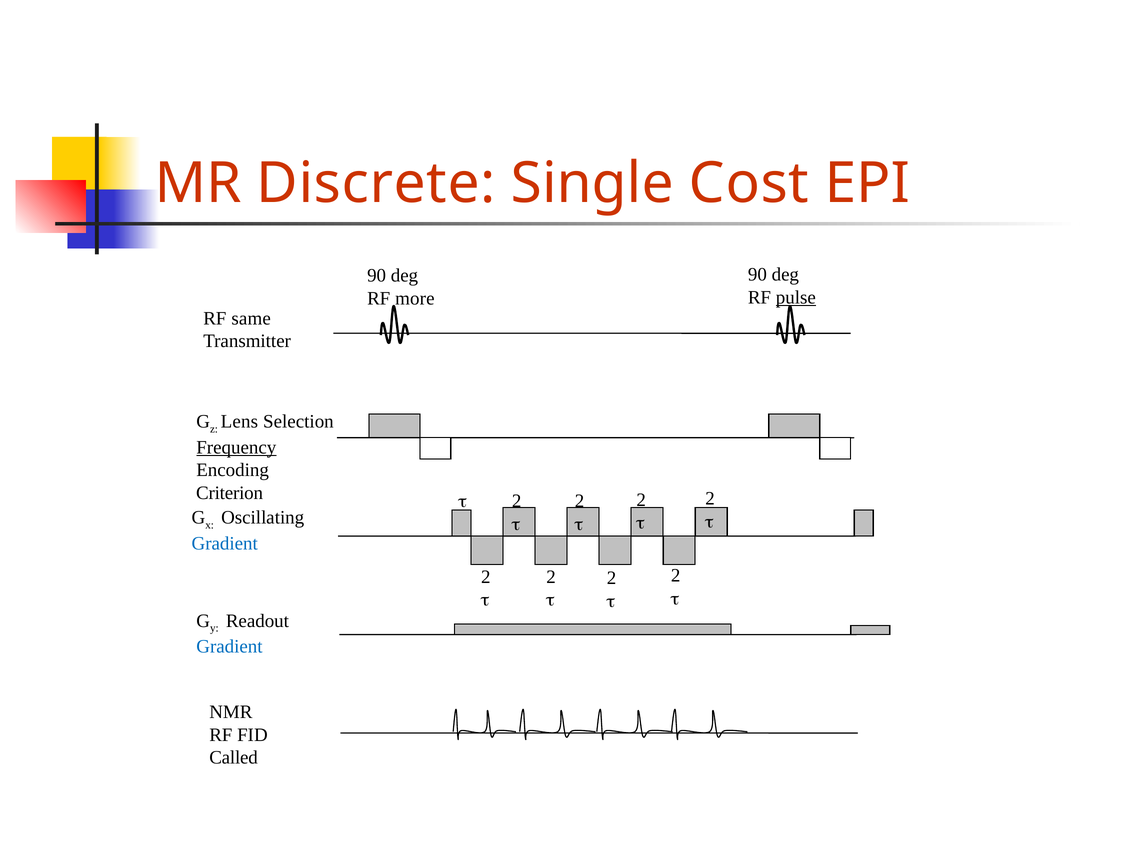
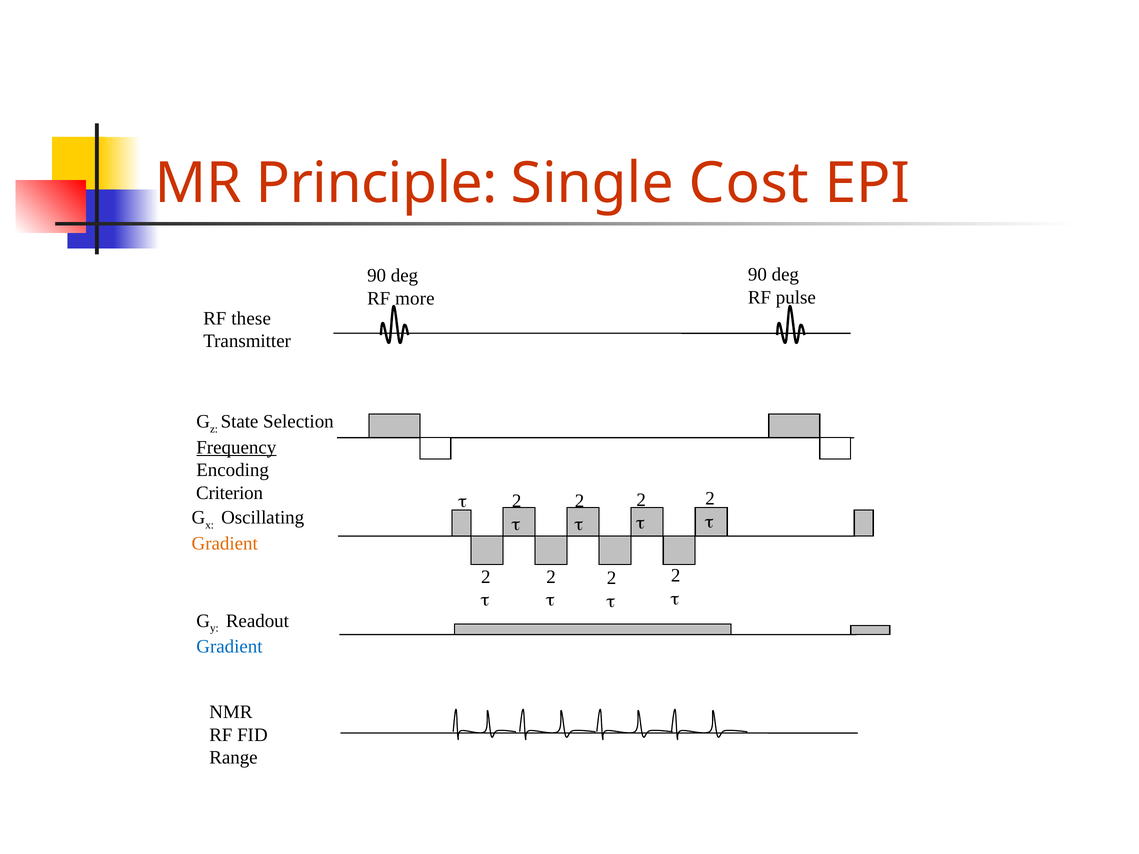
Discrete: Discrete -> Principle
pulse underline: present -> none
same: same -> these
Lens: Lens -> State
Gradient at (225, 544) colour: blue -> orange
Called: Called -> Range
